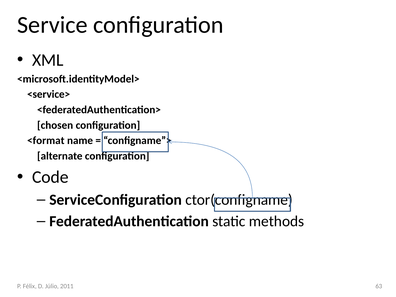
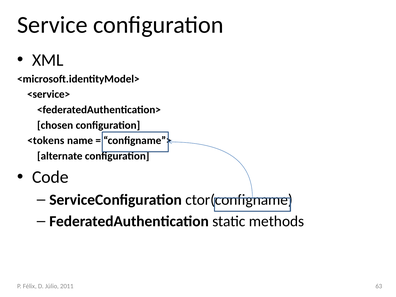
<format: <format -> <tokens
